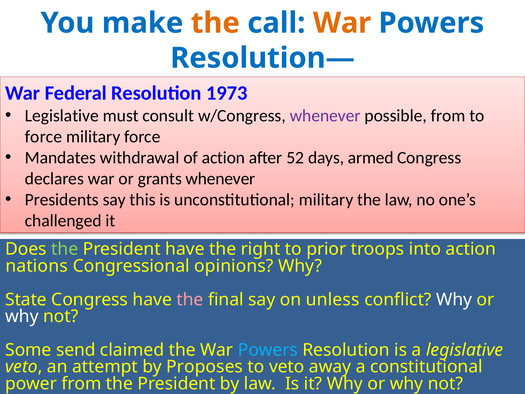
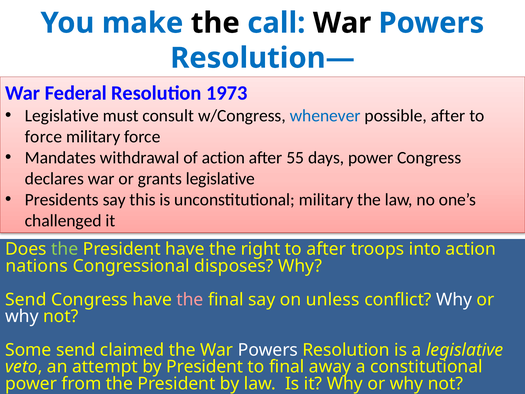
the at (215, 23) colour: orange -> black
War at (342, 23) colour: orange -> black
whenever at (325, 116) colour: purple -> blue
from at (448, 116): from -> after
52: 52 -> 55
days armed: armed -> power
grants whenever: whenever -> legislative
to prior: prior -> after
opinions: opinions -> disposes
State at (26, 299): State -> Send
Powers at (268, 350) colour: light blue -> white
by Proposes: Proposes -> President
to veto: veto -> final
